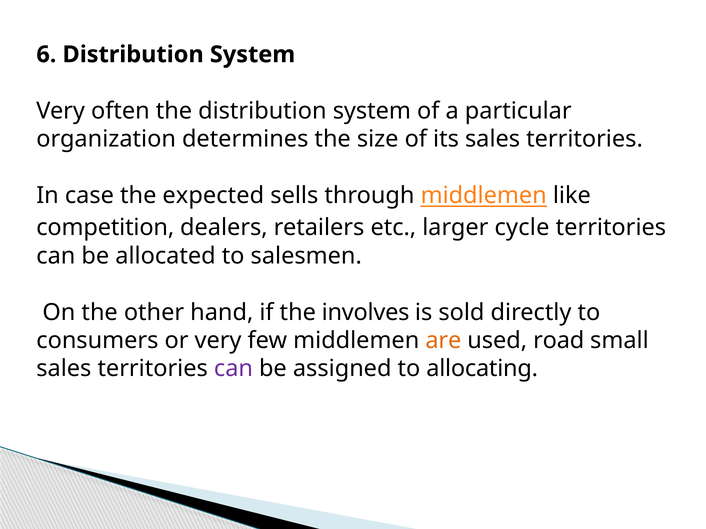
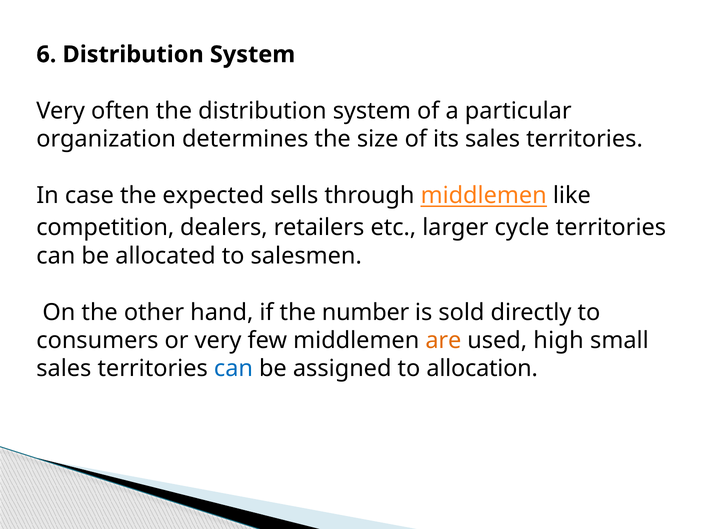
involves: involves -> number
road: road -> high
can at (233, 369) colour: purple -> blue
allocating: allocating -> allocation
